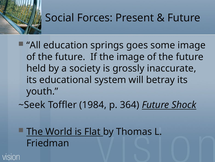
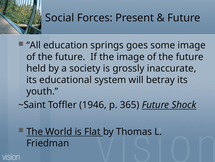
~Seek: ~Seek -> ~Saint
1984: 1984 -> 1946
364: 364 -> 365
